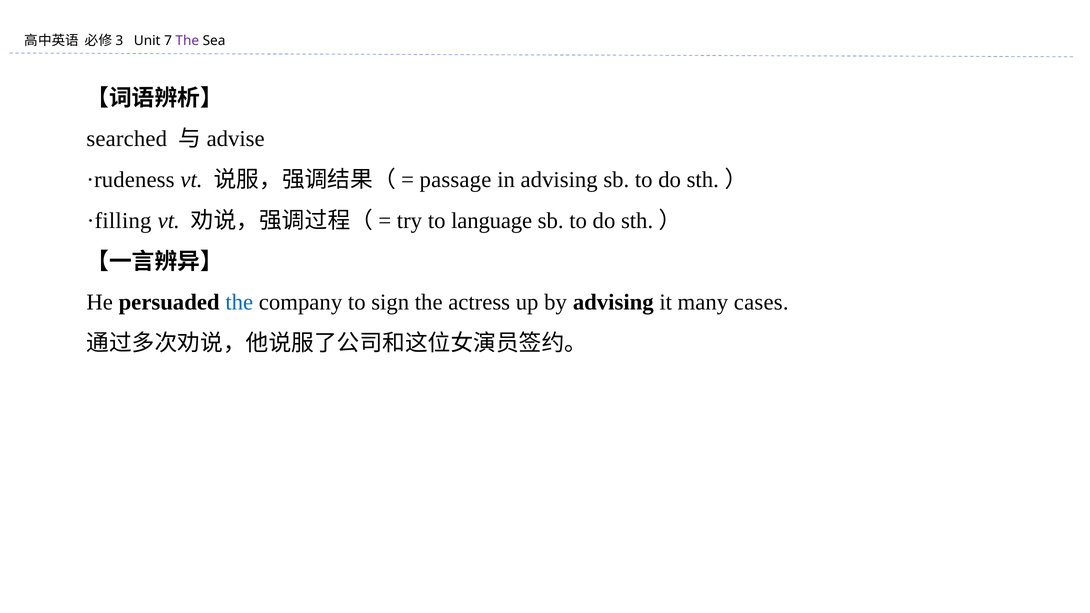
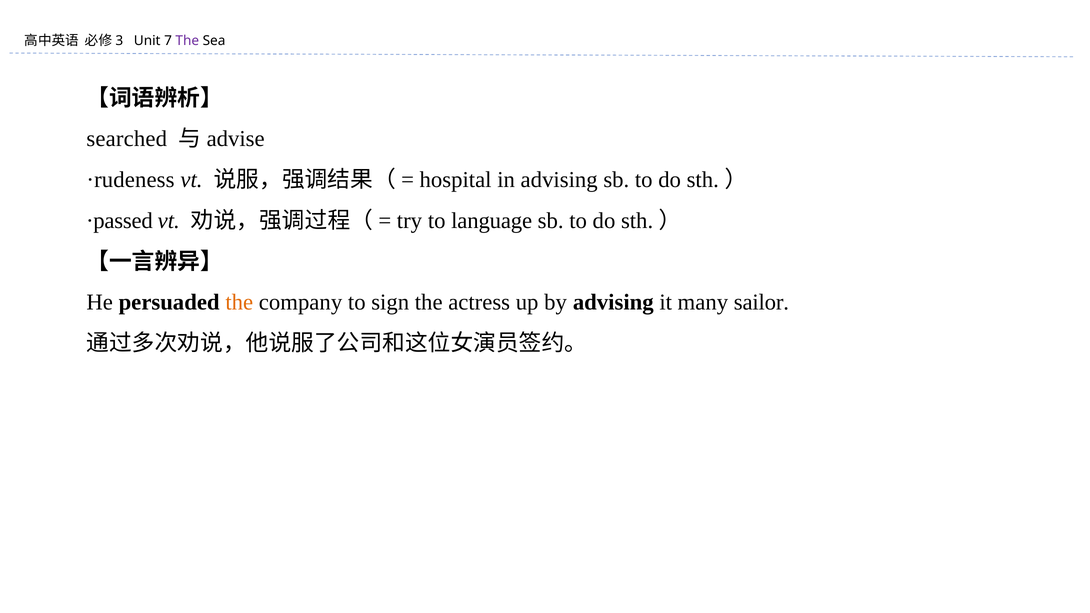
passage: passage -> hospital
·filling: ·filling -> ·passed
the at (239, 302) colour: blue -> orange
cases: cases -> sailor
